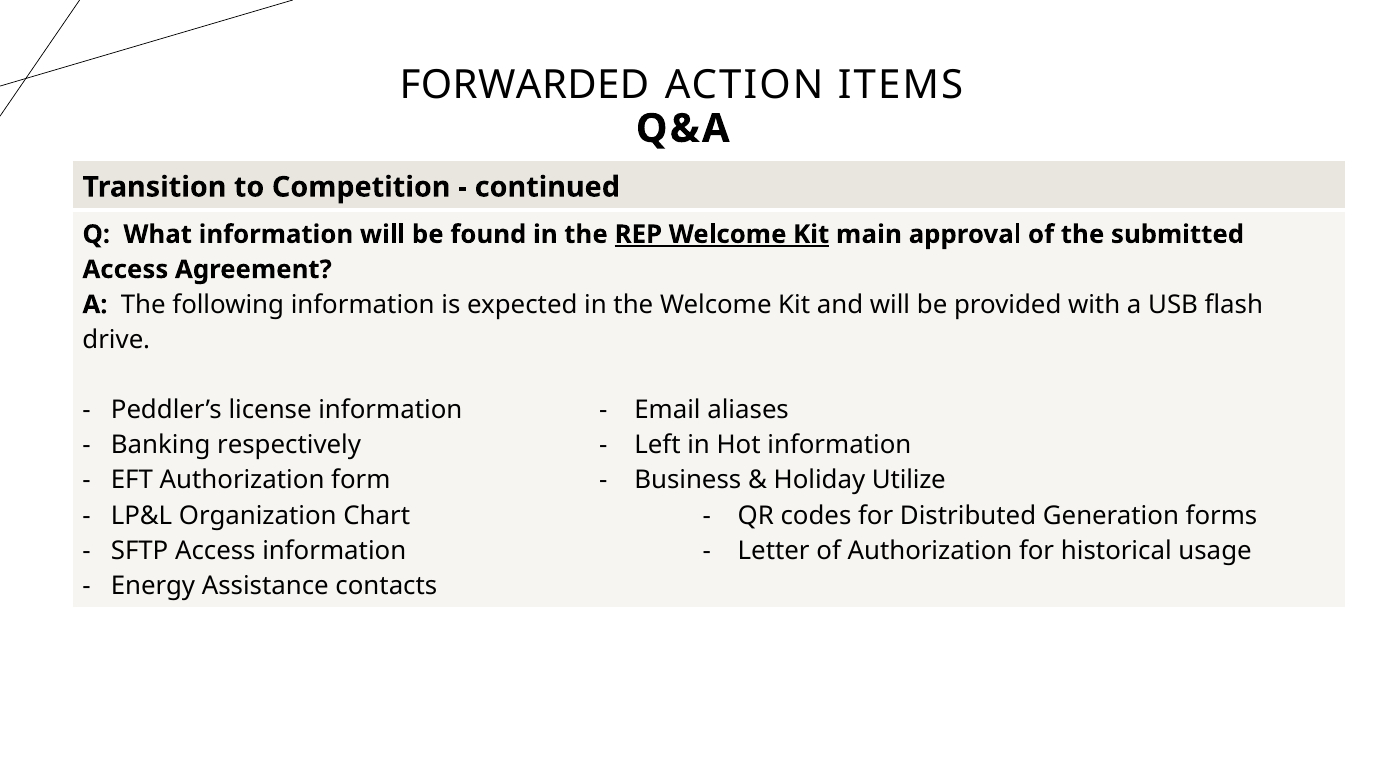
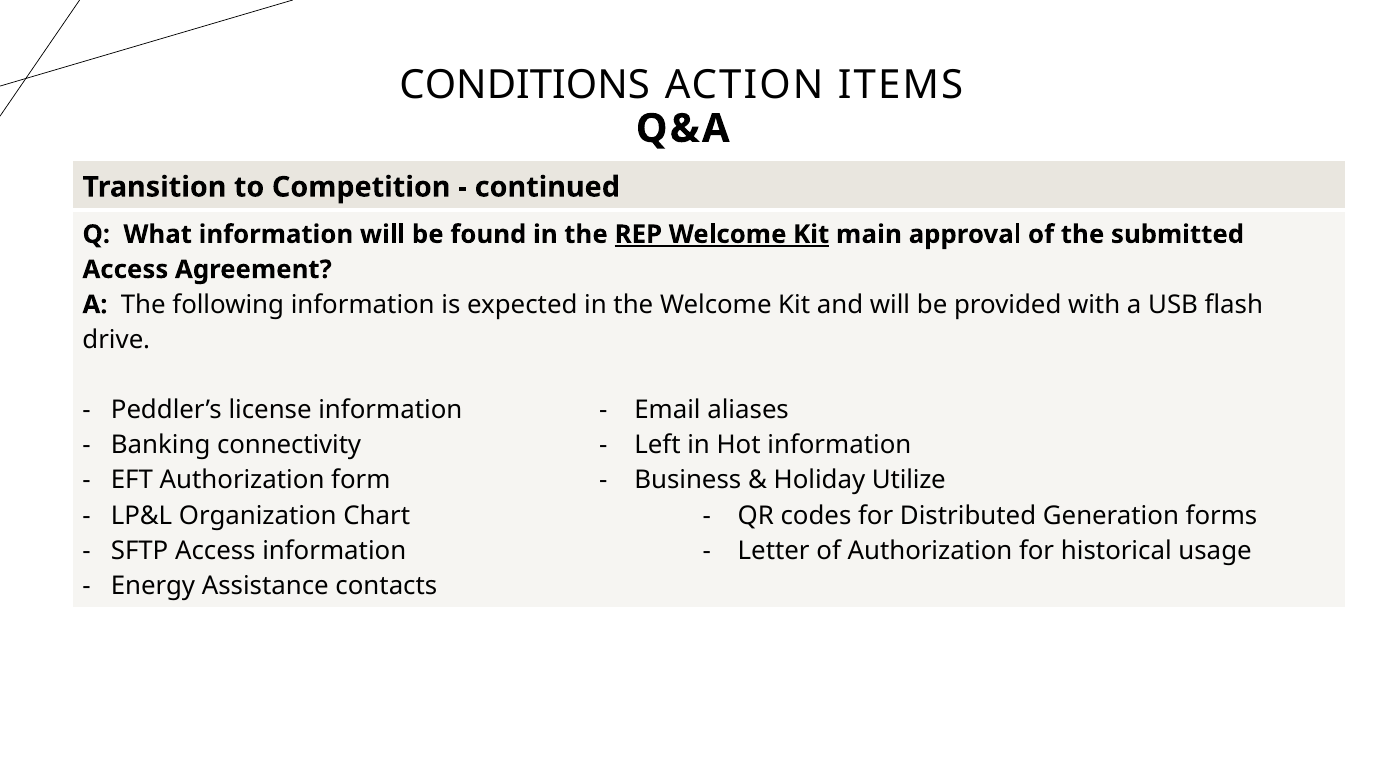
FORWARDED: FORWARDED -> CONDITIONS
respectively: respectively -> connectivity
